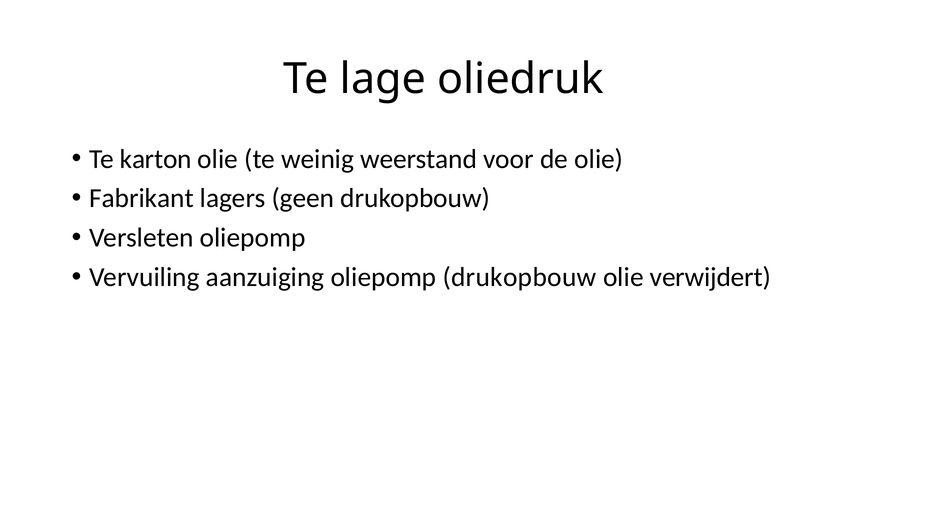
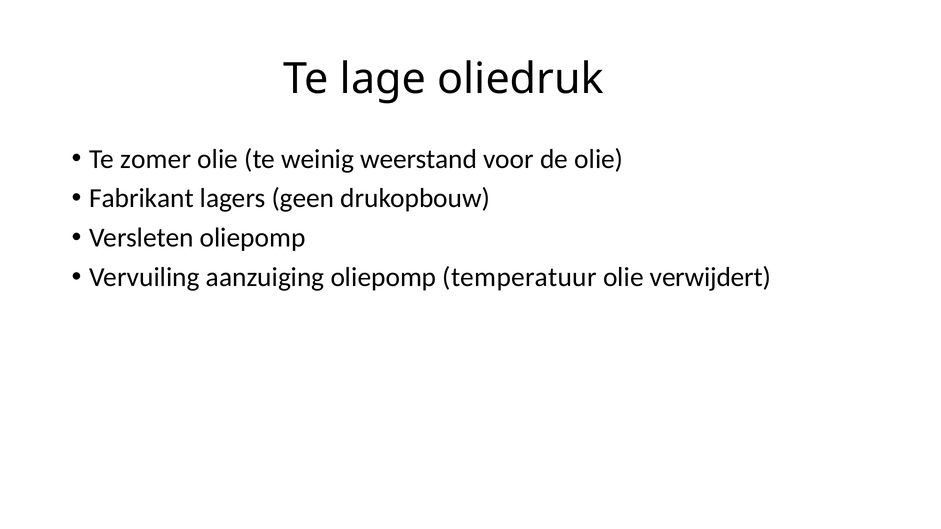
karton: karton -> zomer
oliepomp drukopbouw: drukopbouw -> temperatuur
